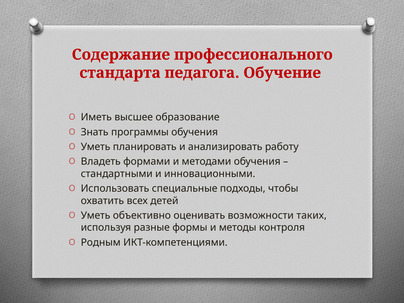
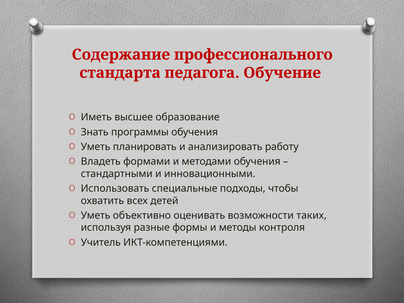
Родным: Родным -> Учитель
